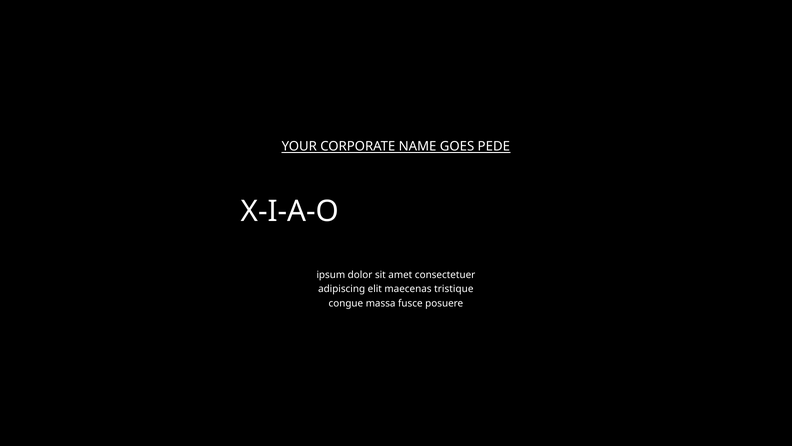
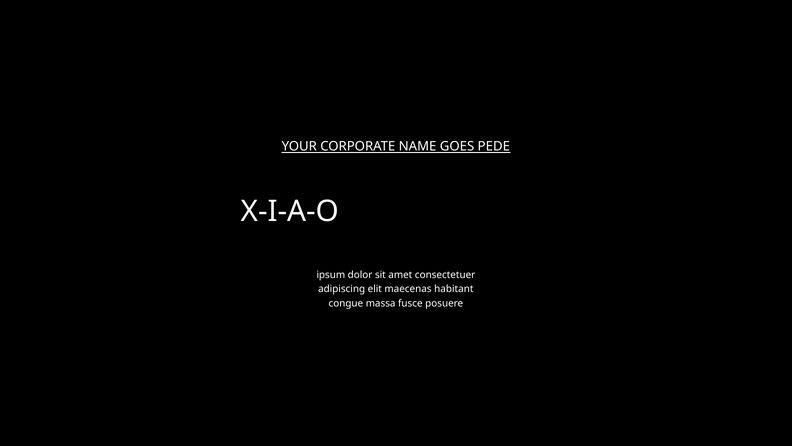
tristique: tristique -> habitant
